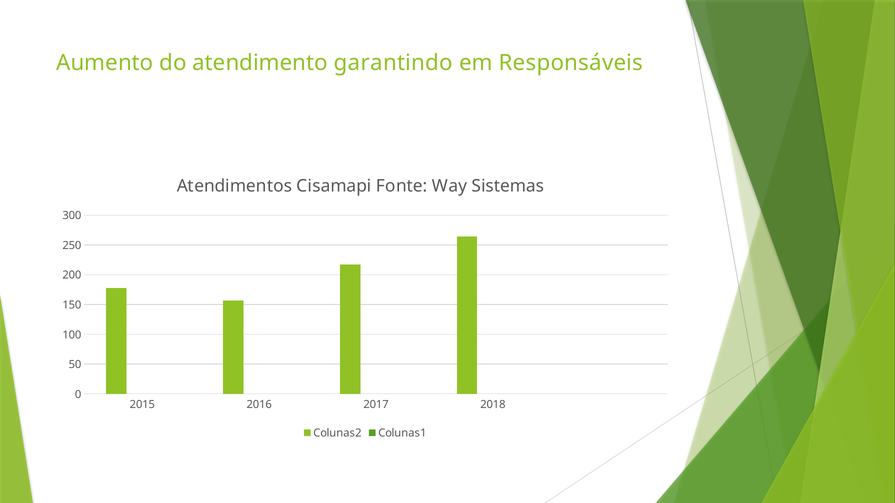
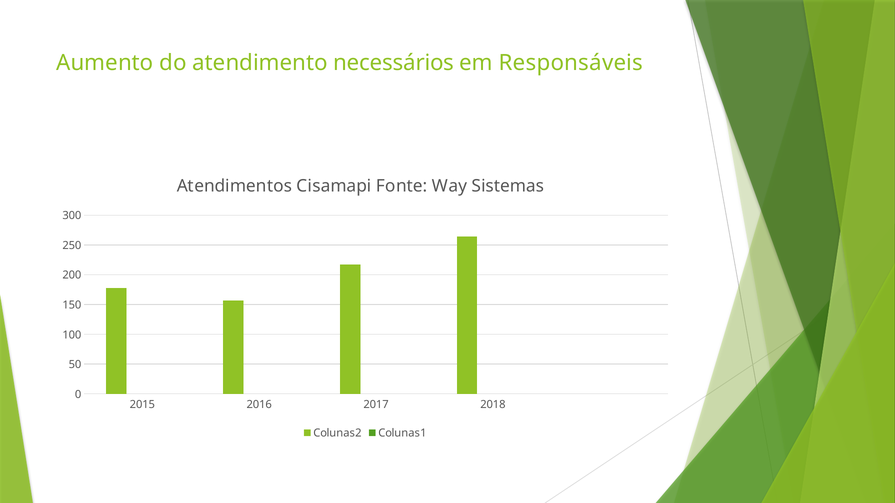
garantindo: garantindo -> necessários
